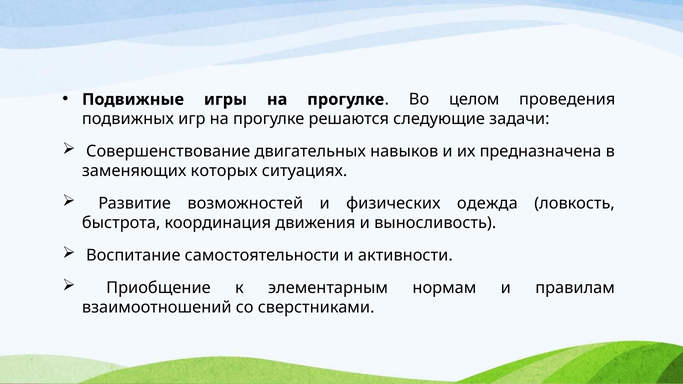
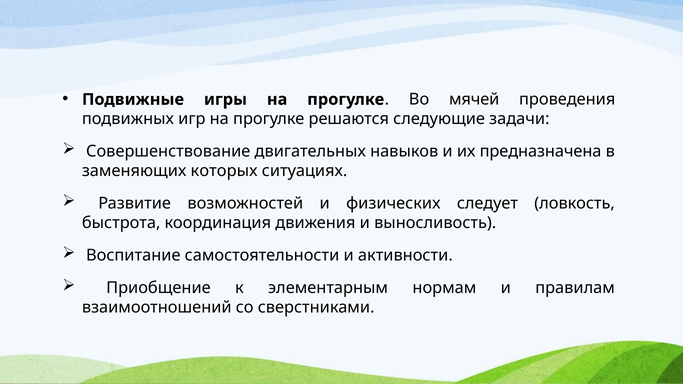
целом: целом -> мячей
одежда: одежда -> следует
